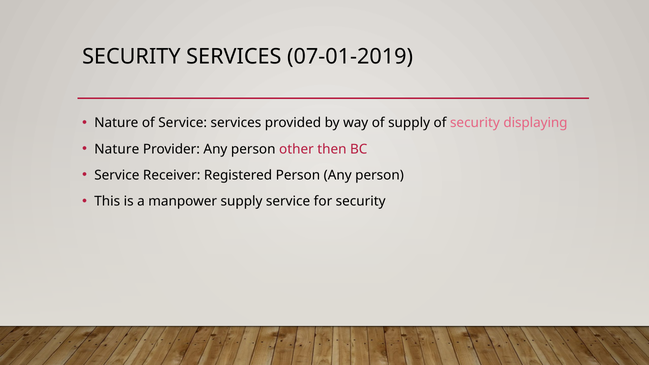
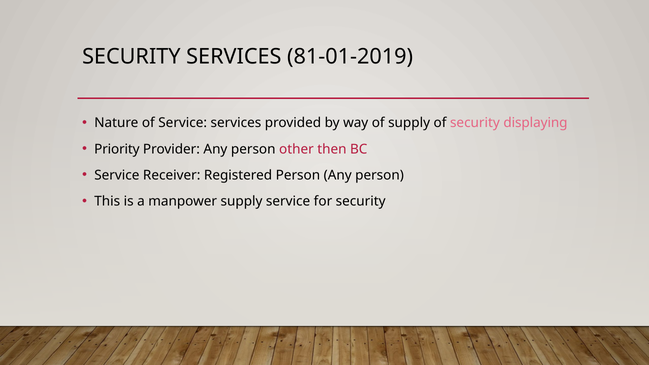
07-01-2019: 07-01-2019 -> 81-01-2019
Nature at (117, 149): Nature -> Priority
